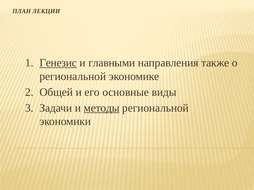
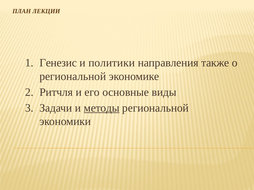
Генезис underline: present -> none
главными: главными -> политики
Общей: Общей -> Ритчля
